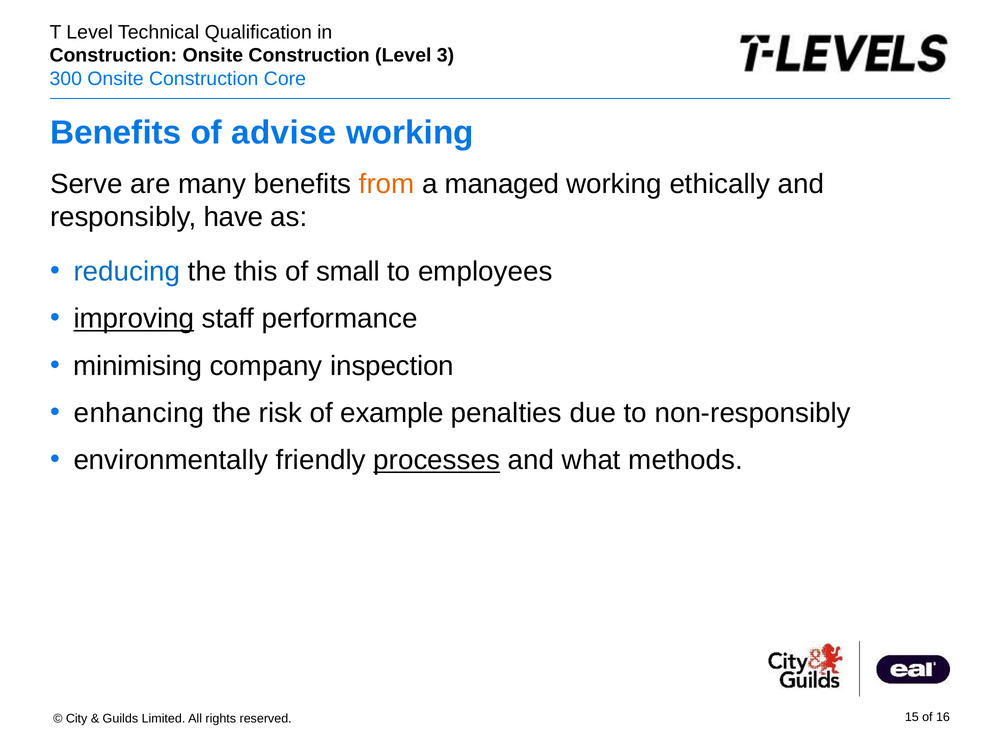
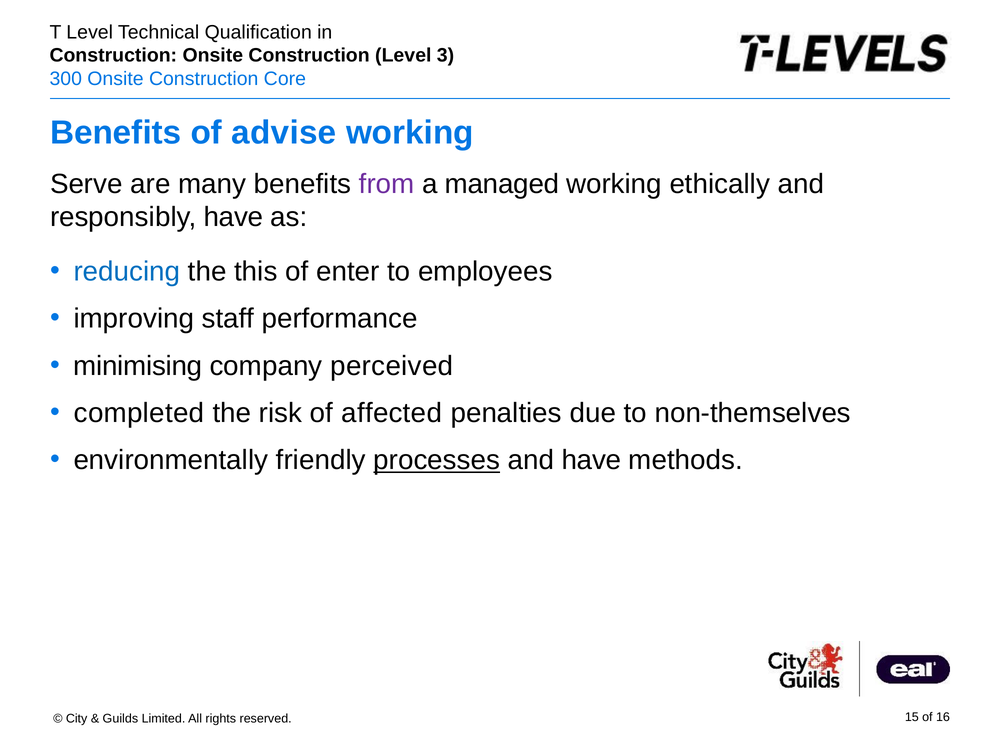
from colour: orange -> purple
small: small -> enter
improving underline: present -> none
inspection: inspection -> perceived
enhancing: enhancing -> completed
example: example -> affected
non-responsibly: non-responsibly -> non-themselves
and what: what -> have
